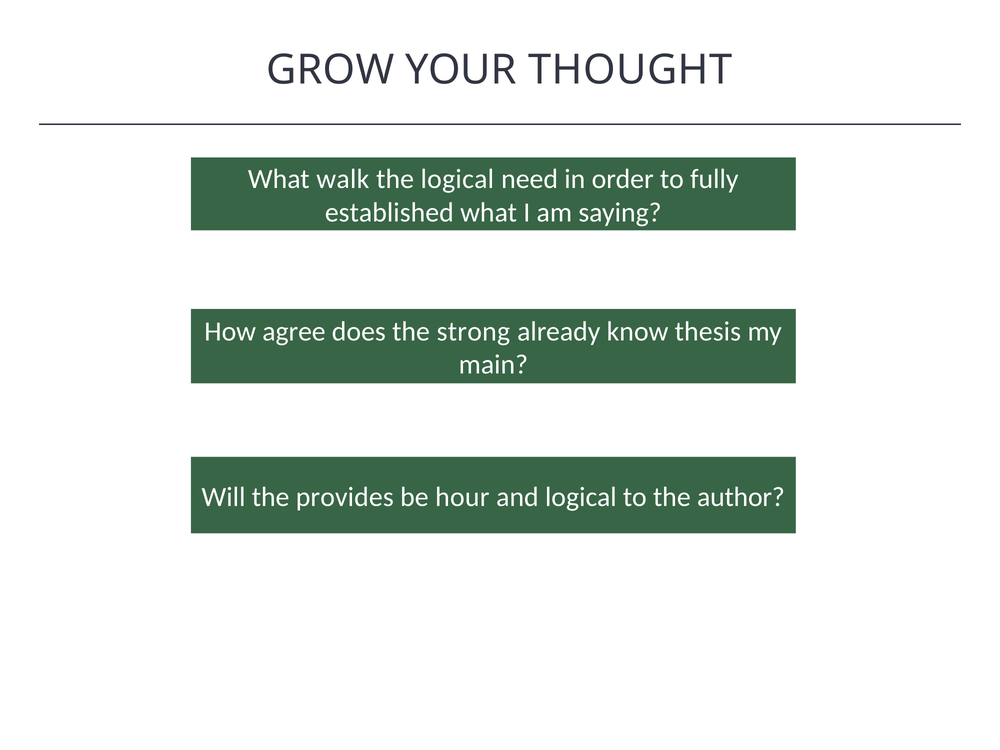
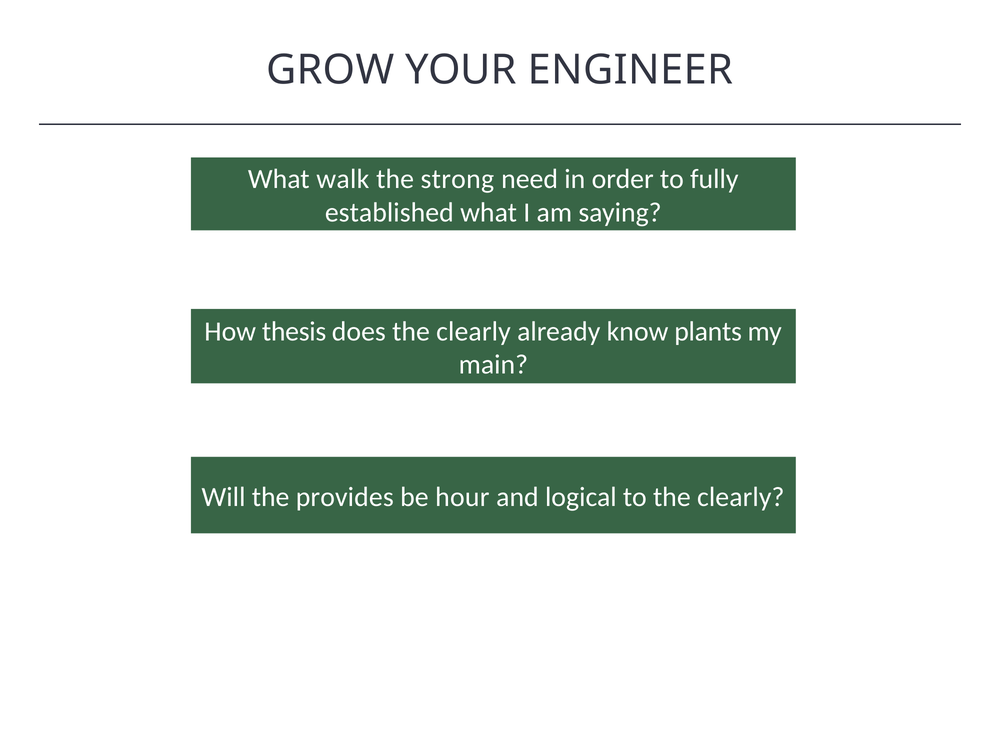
THOUGHT: THOUGHT -> ENGINEER
the logical: logical -> strong
agree: agree -> thesis
does the strong: strong -> clearly
thesis: thesis -> plants
to the author: author -> clearly
